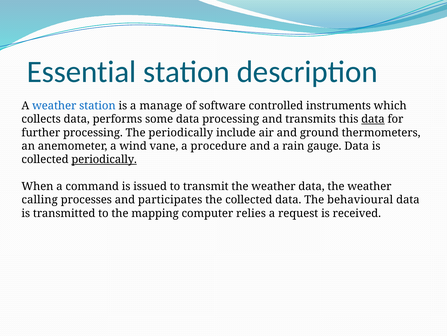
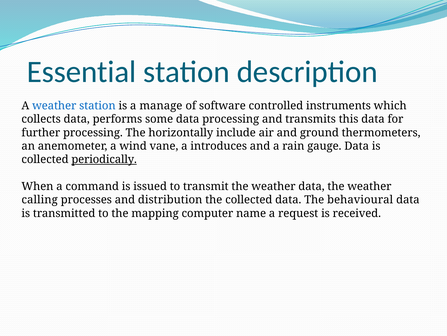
data at (373, 119) underline: present -> none
The periodically: periodically -> horizontally
procedure: procedure -> introduces
participates: participates -> distribution
relies: relies -> name
